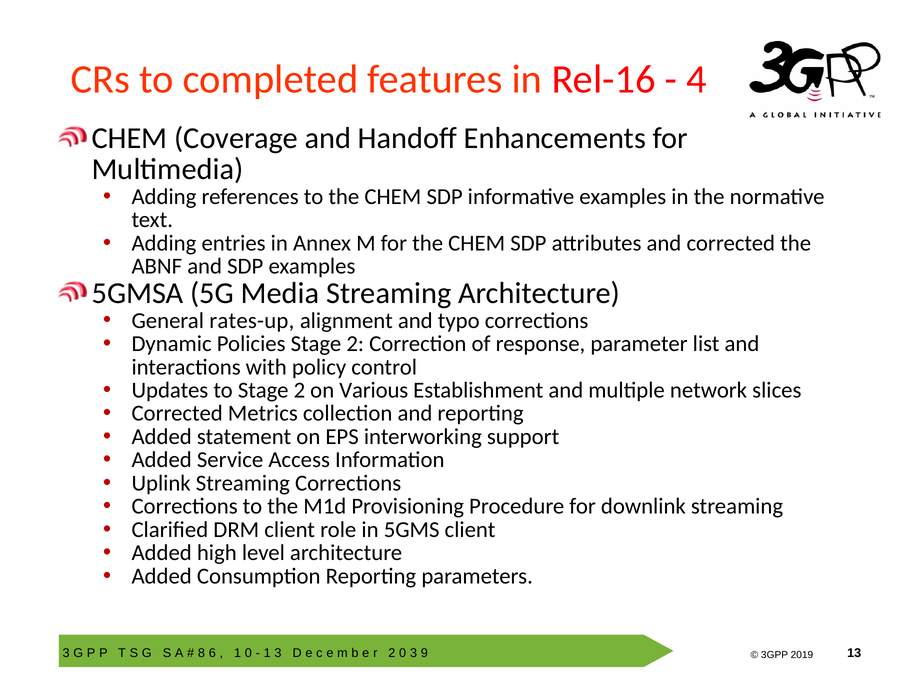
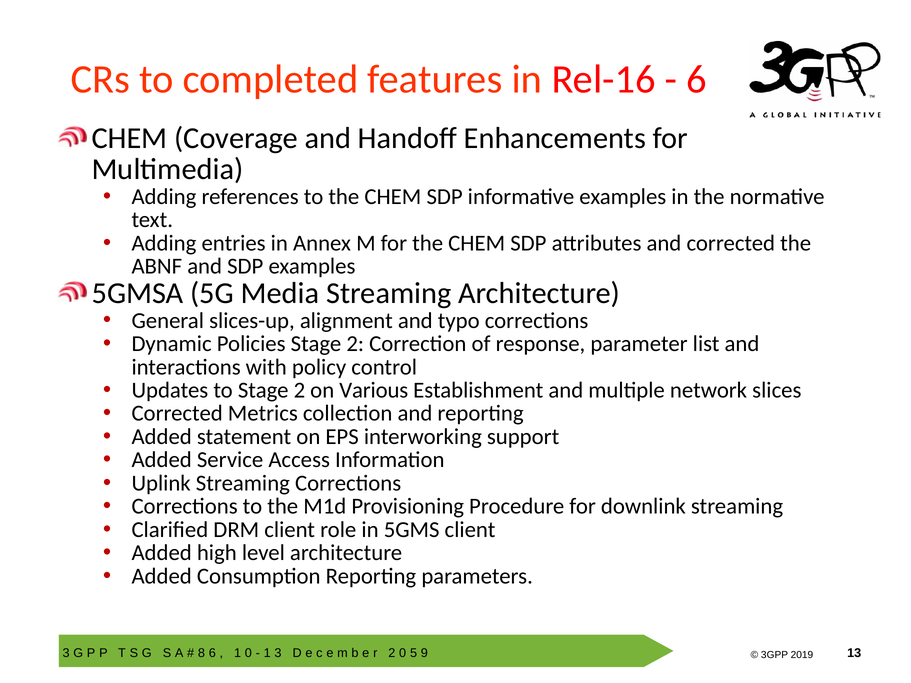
4 at (697, 79): 4 -> 6
rates-up: rates-up -> slices-up
3 at (414, 653): 3 -> 5
